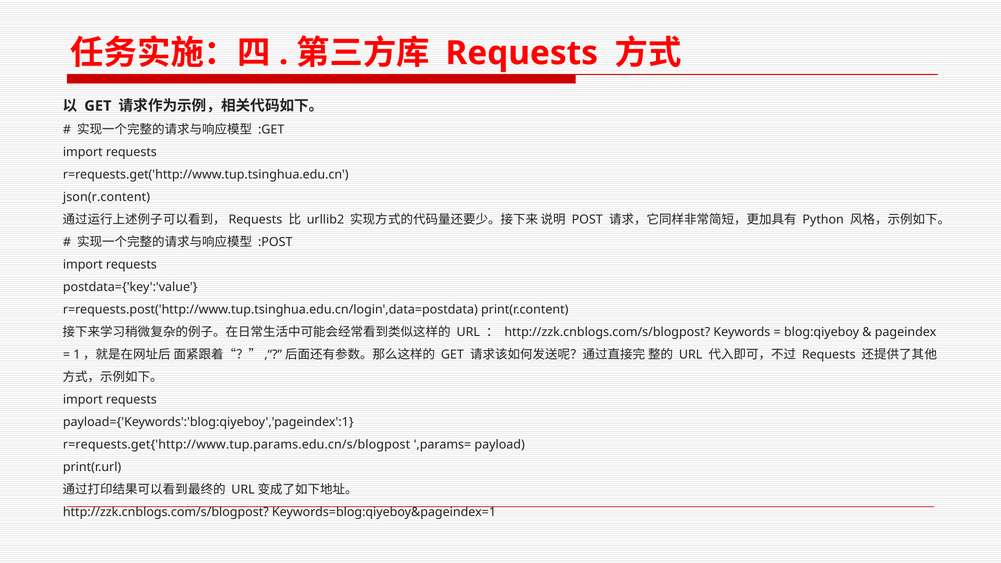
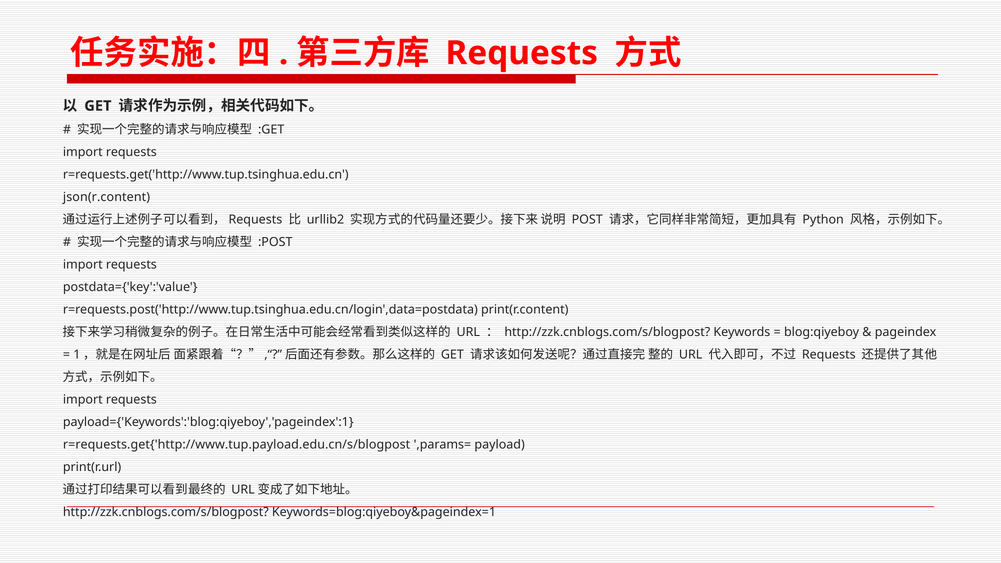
r=requests.get{'http://www.tup.params.edu.cn/s/blogpost: r=requests.get{'http://www.tup.params.edu.cn/s/blogpost -> r=requests.get{'http://www.tup.payload.edu.cn/s/blogpost
